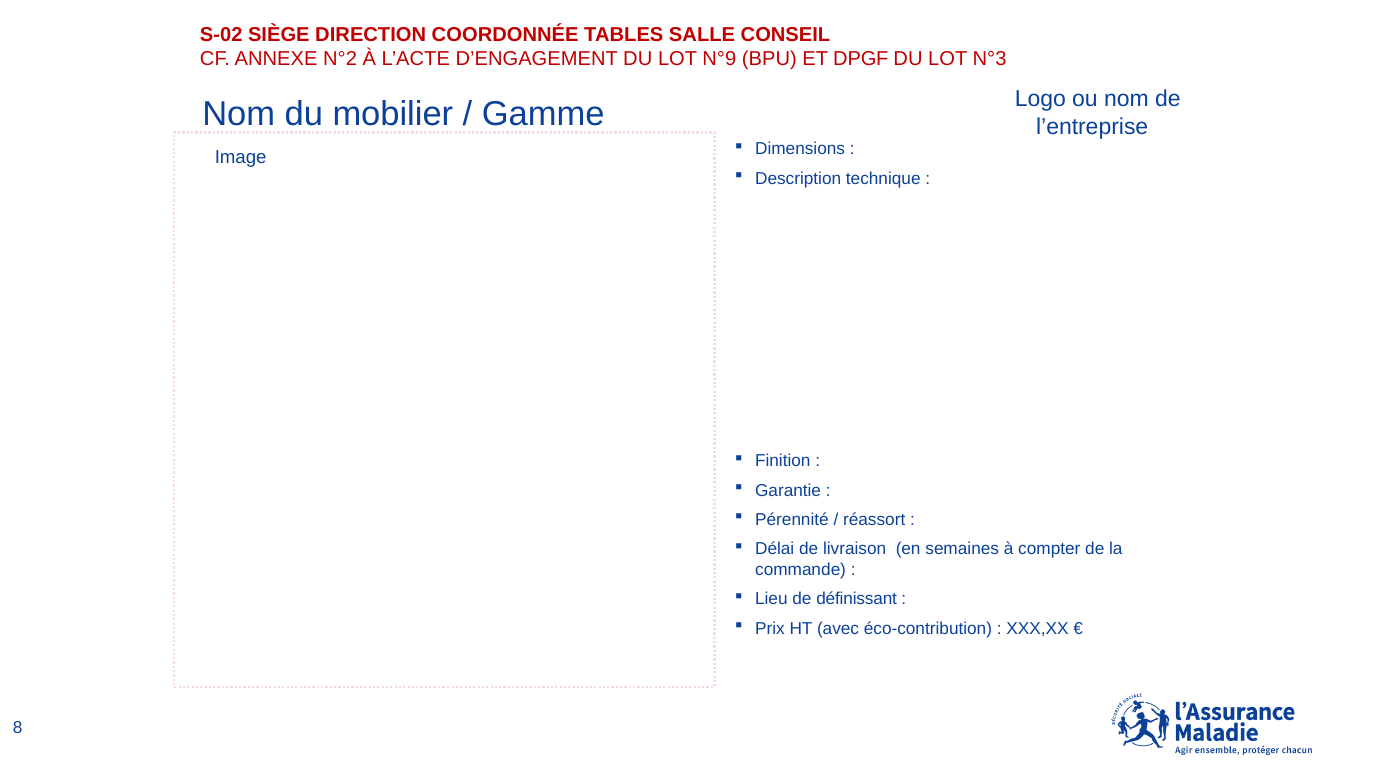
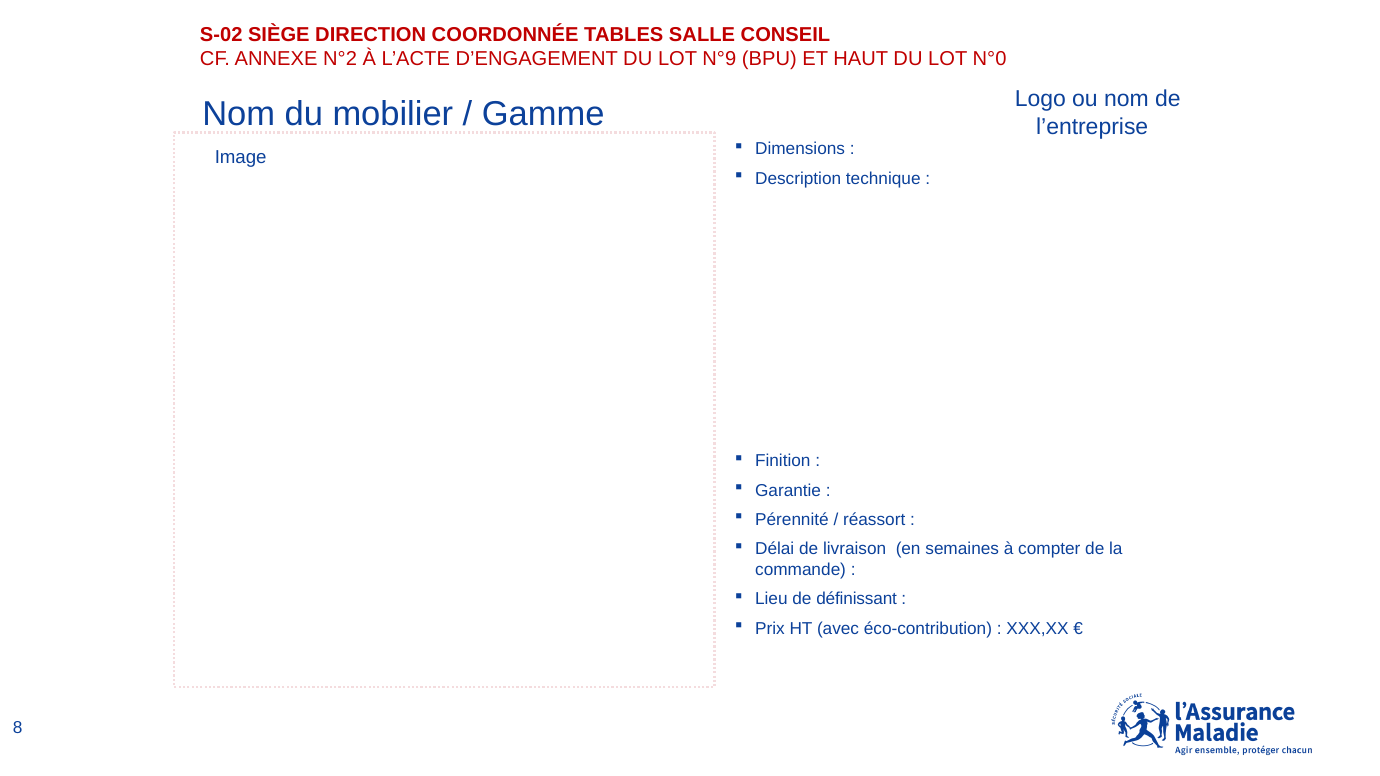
DPGF: DPGF -> HAUT
N°3: N°3 -> N°0
